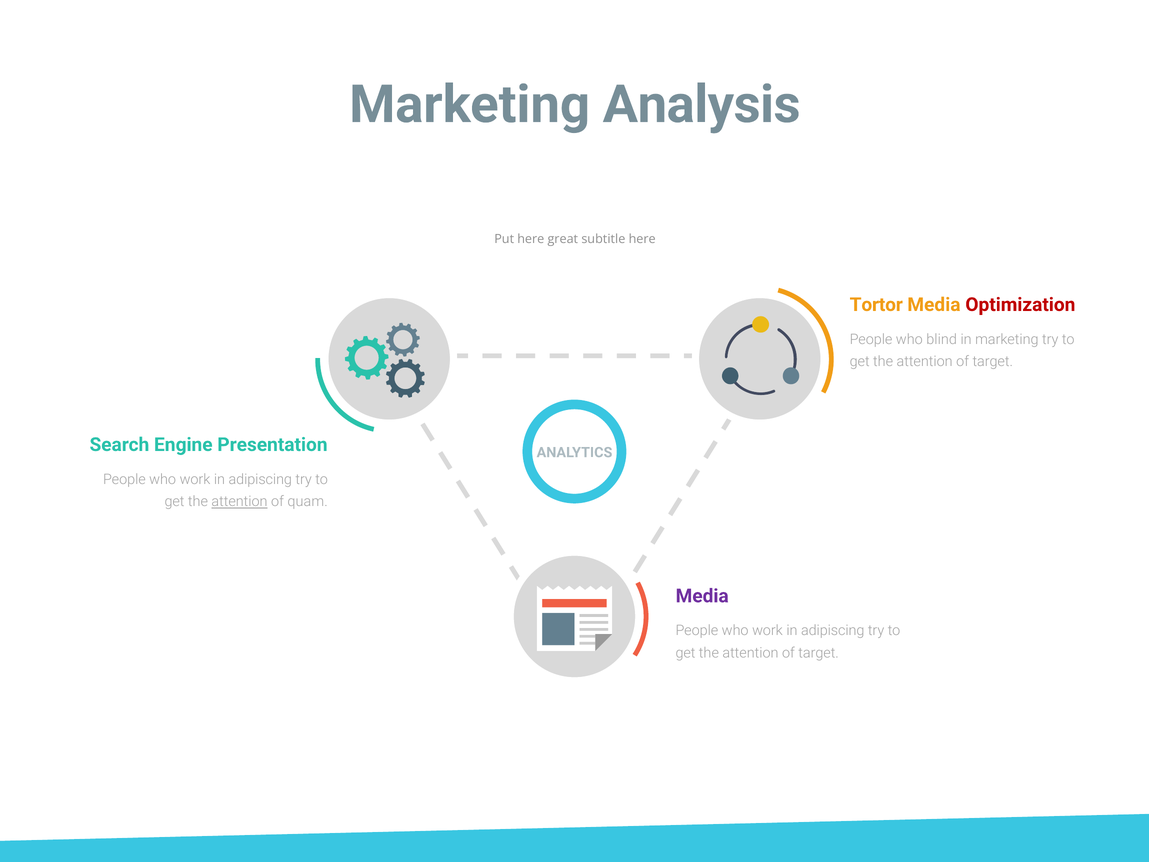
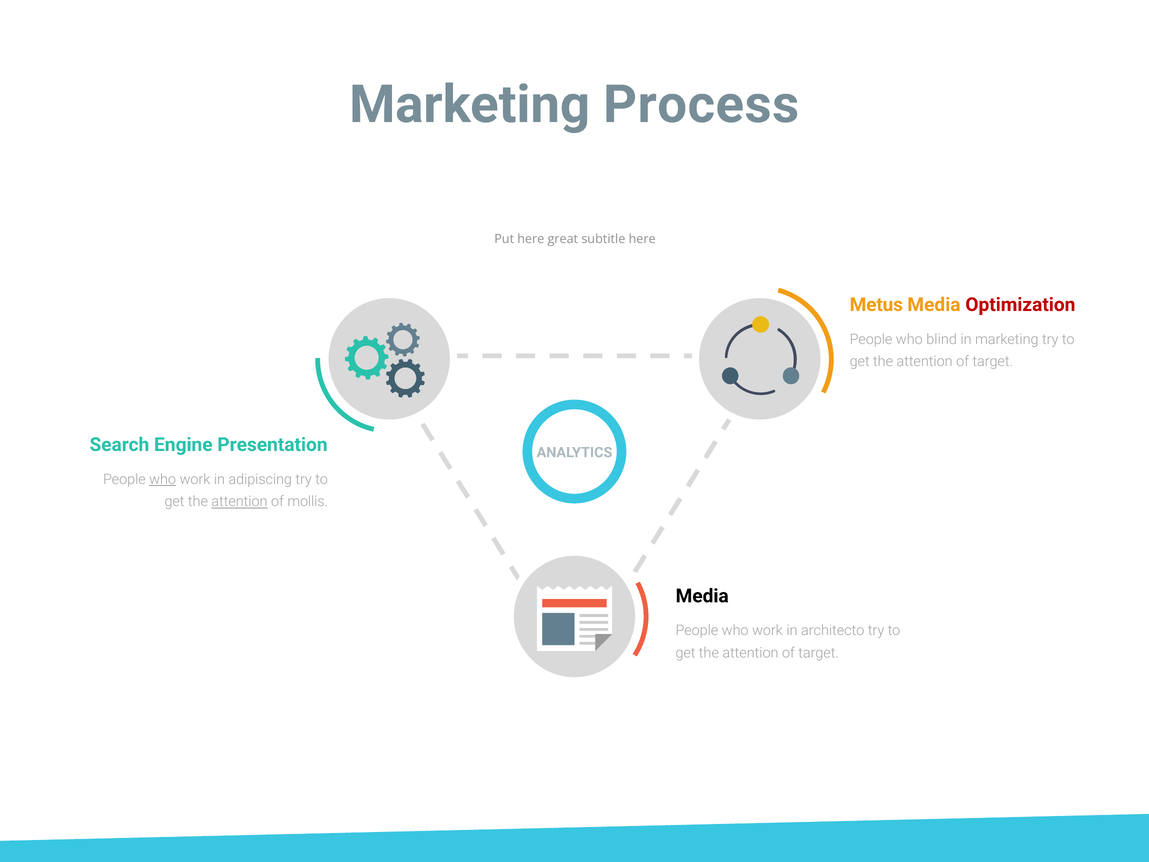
Analysis: Analysis -> Process
Tortor: Tortor -> Metus
who at (163, 479) underline: none -> present
quam: quam -> mollis
Media at (702, 596) colour: purple -> black
adipiscing at (833, 630): adipiscing -> architecto
